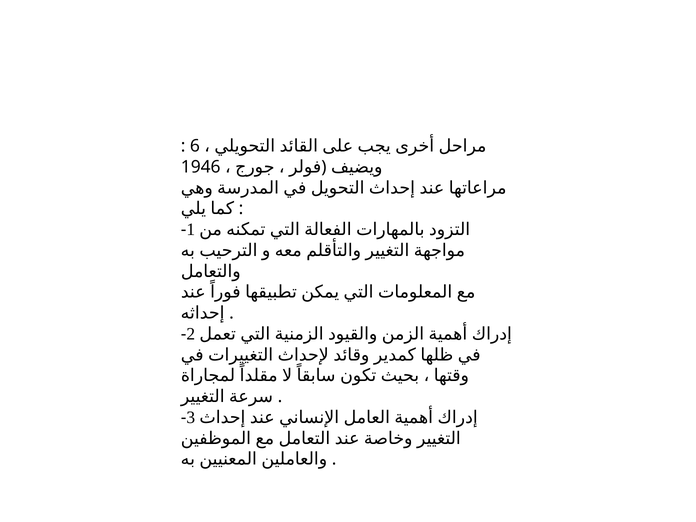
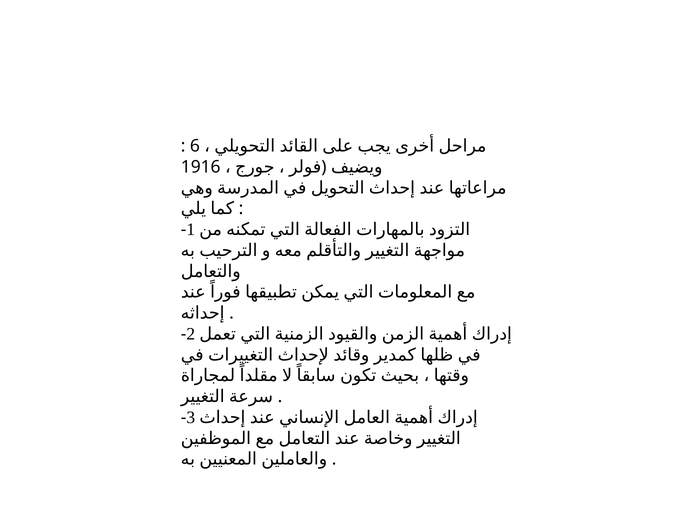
1946: 1946 -> 1916
